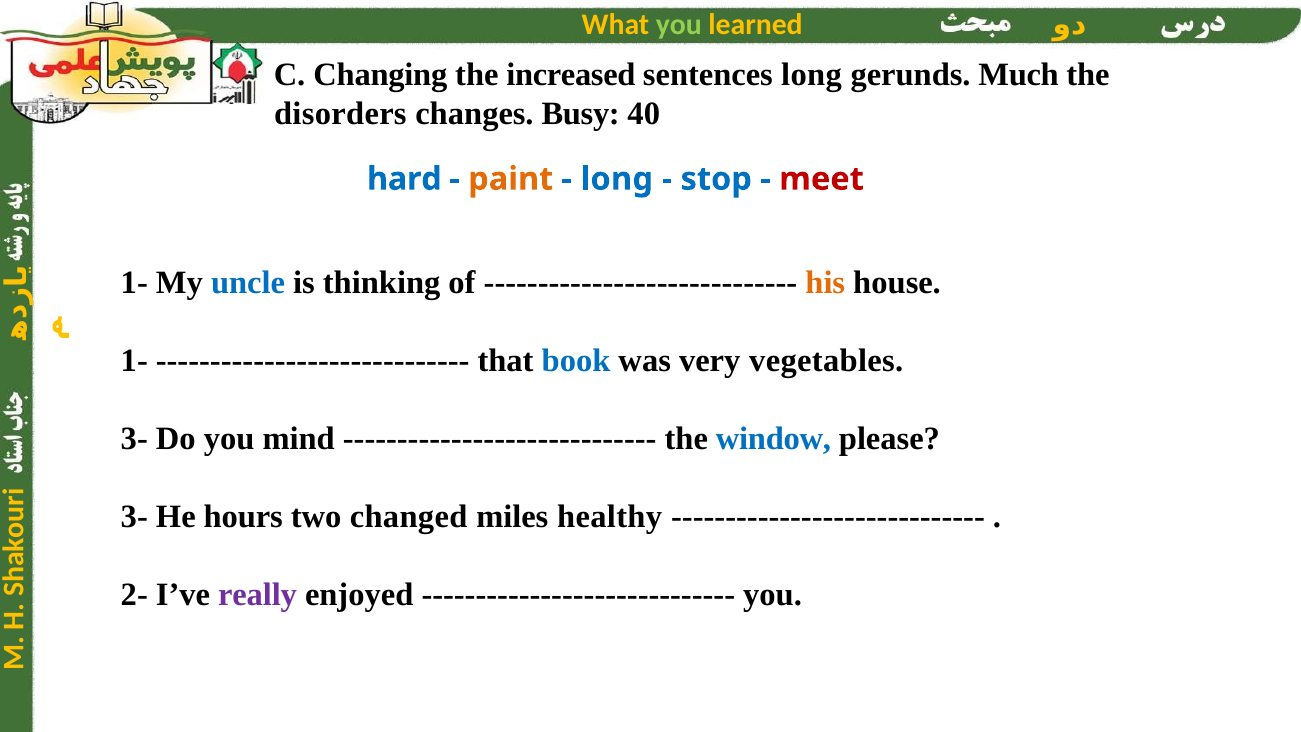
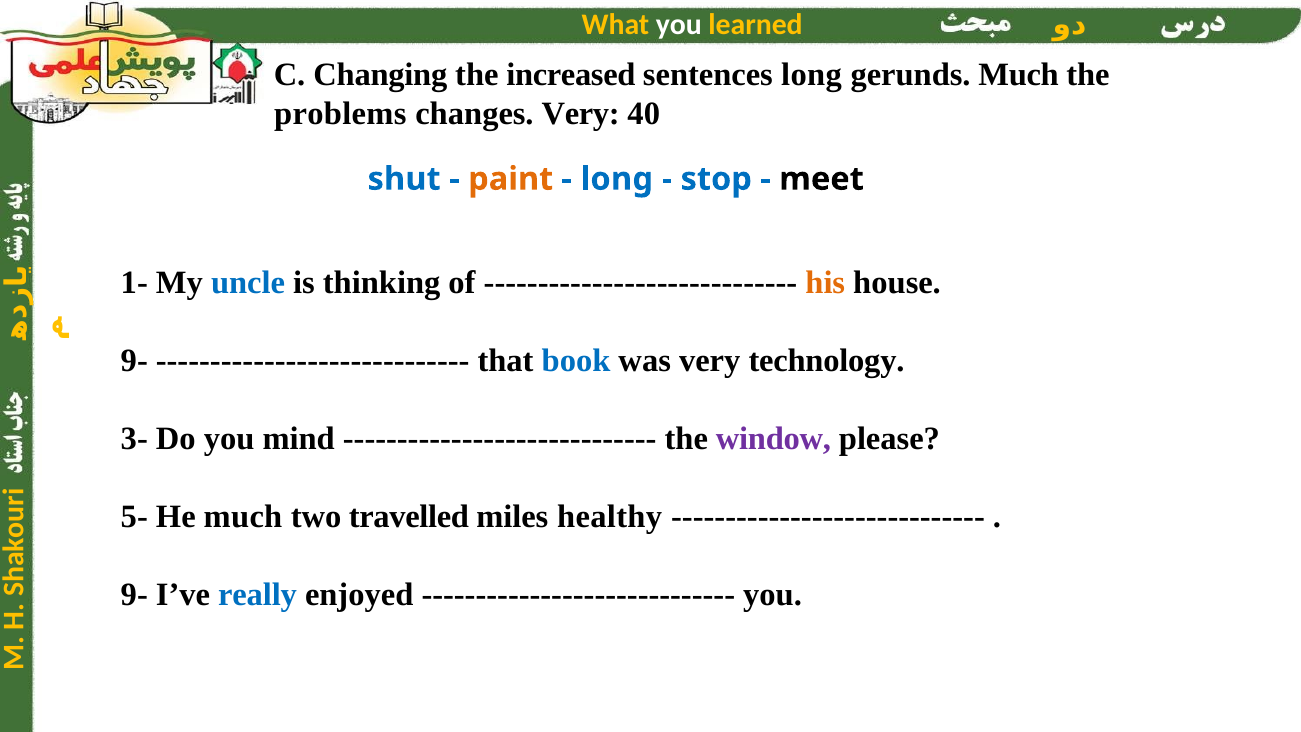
you at (679, 25) colour: light green -> white
disorders: disorders -> problems
changes Busy: Busy -> Very
hard: hard -> shut
meet colour: red -> black
1- at (134, 361): 1- -> 9-
vegetables: vegetables -> technology
window colour: blue -> purple
3- at (134, 517): 3- -> 5-
He hours: hours -> much
changed: changed -> travelled
2- at (134, 595): 2- -> 9-
really colour: purple -> blue
